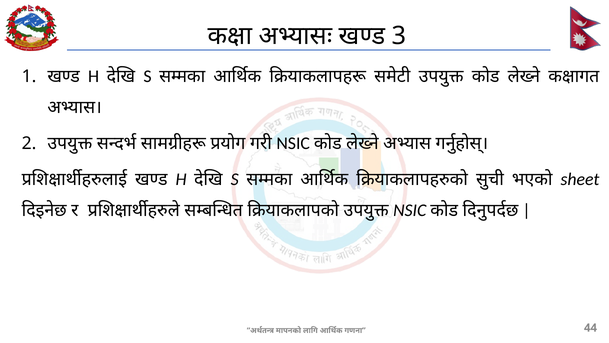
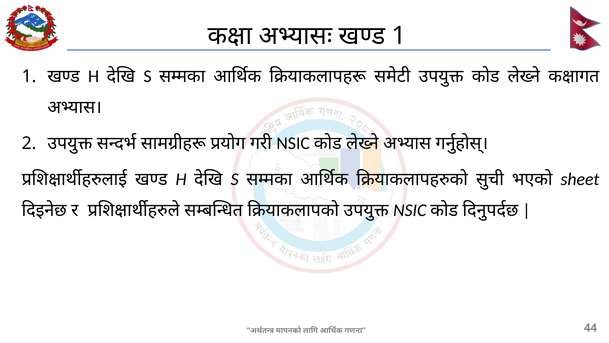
3 at (399, 36): 3 -> 1
